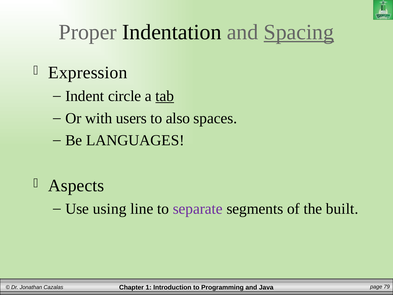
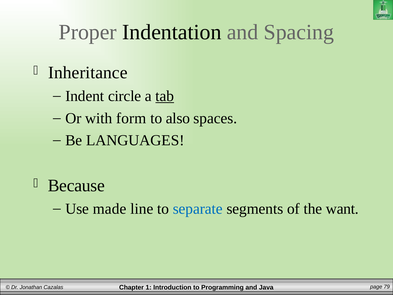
Spacing underline: present -> none
Expression: Expression -> Inheritance
users: users -> form
Aspects: Aspects -> Because
using: using -> made
separate colour: purple -> blue
built: built -> want
